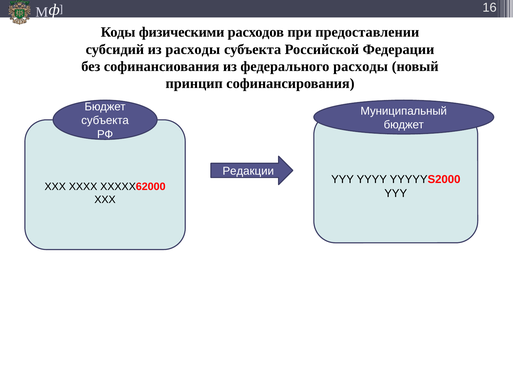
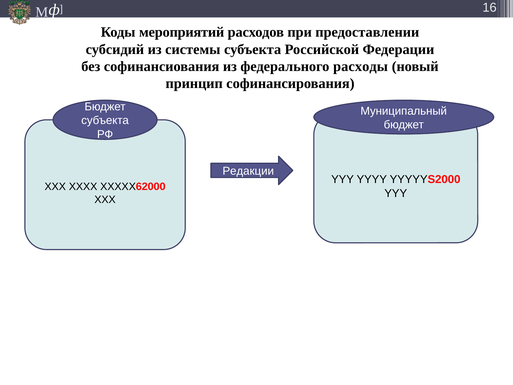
физическими: физическими -> мероприятий
из расходы: расходы -> системы
